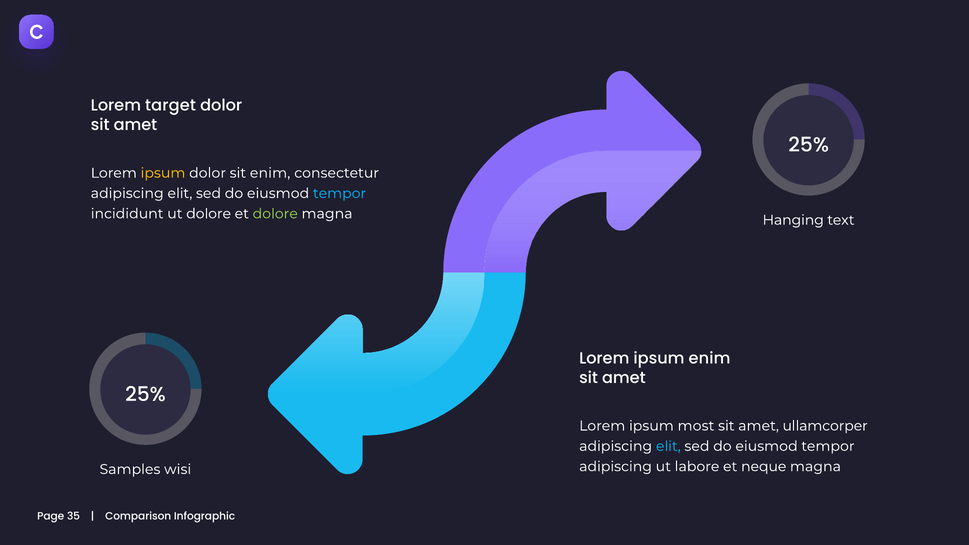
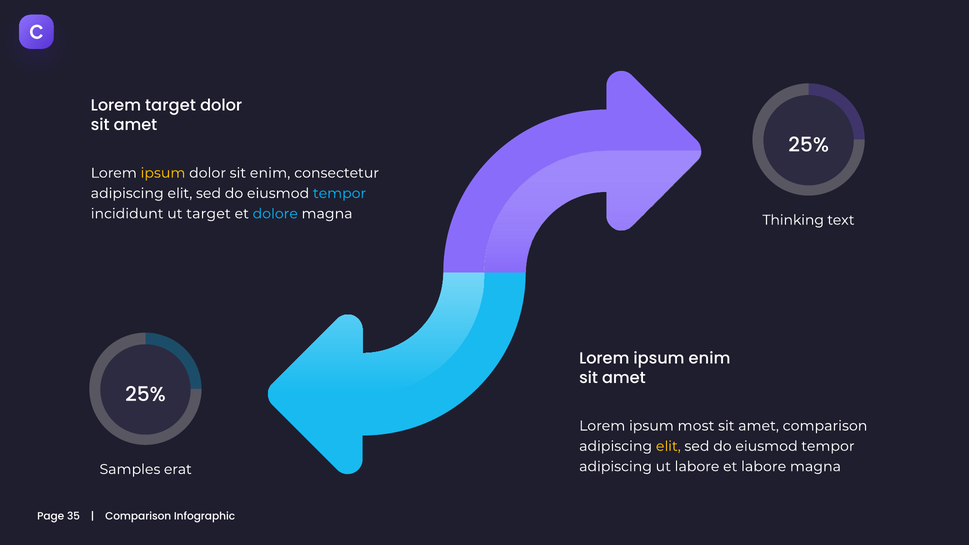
ut dolore: dolore -> target
dolore at (275, 214) colour: light green -> light blue
Hanging: Hanging -> Thinking
amet ullamcorper: ullamcorper -> comparison
elit at (668, 446) colour: light blue -> yellow
et neque: neque -> labore
wisi: wisi -> erat
